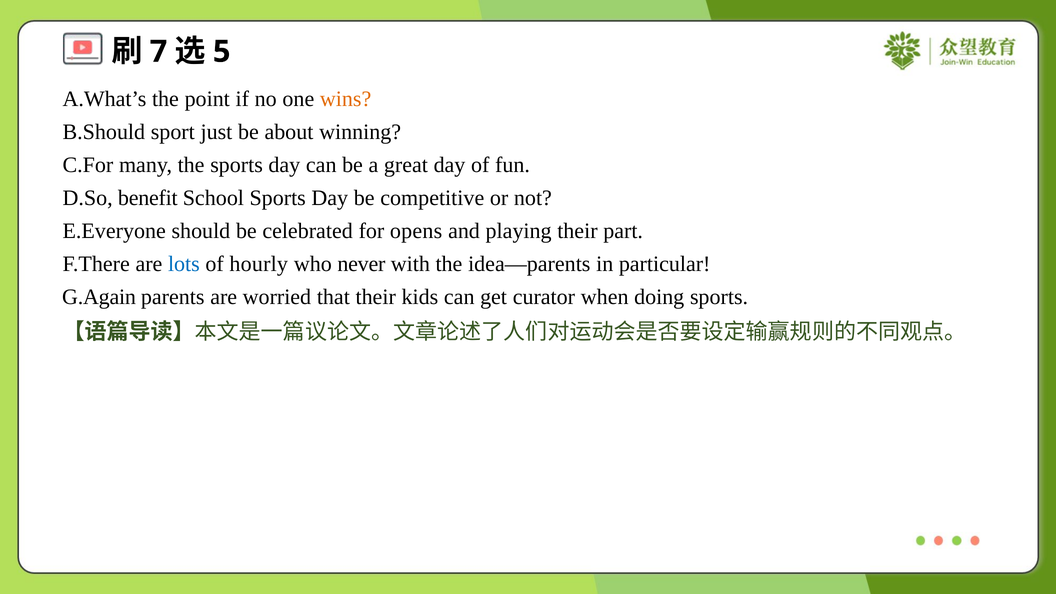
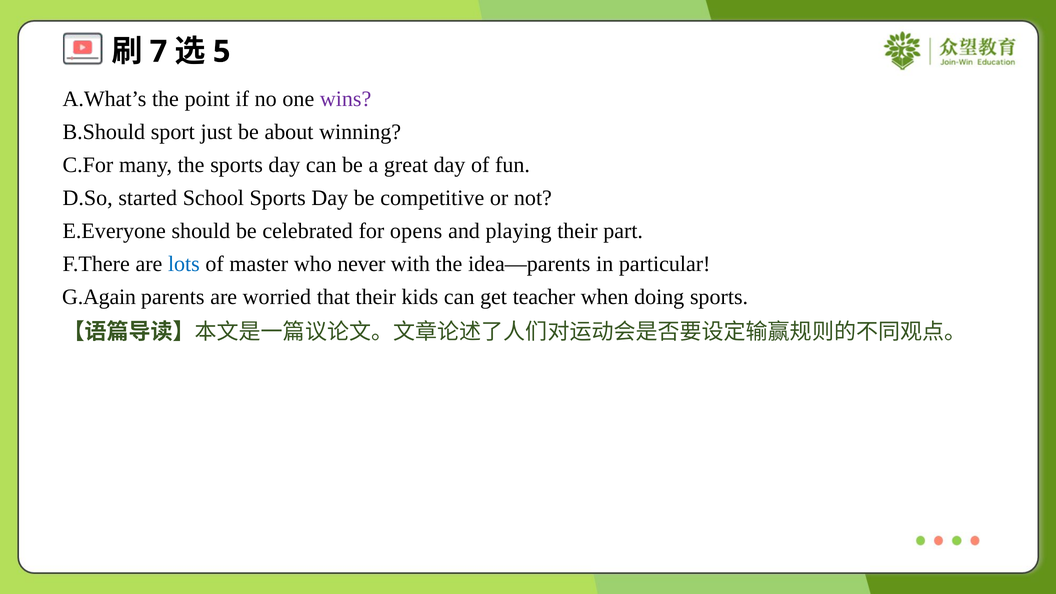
wins colour: orange -> purple
benefit: benefit -> started
hourly: hourly -> master
curator: curator -> teacher
